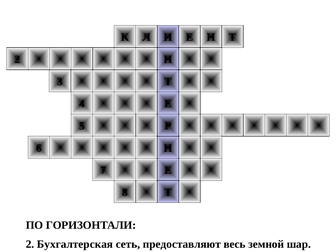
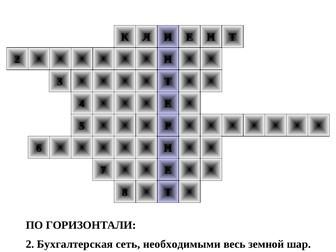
предоставляют: предоставляют -> необходимыми
